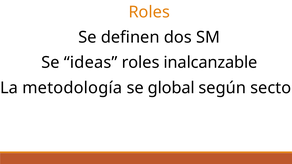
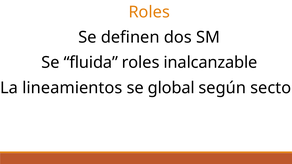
ideas: ideas -> fluida
metodología: metodología -> lineamientos
